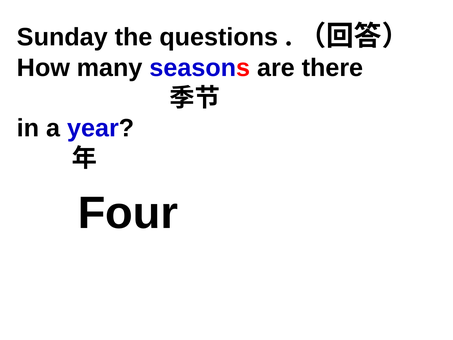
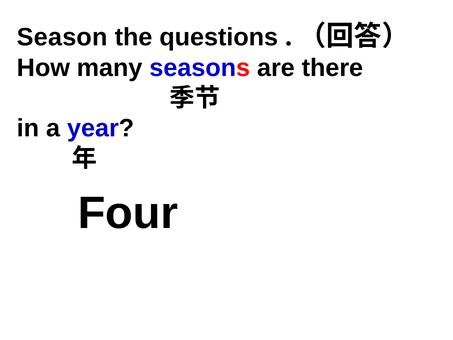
Sunday: Sunday -> Season
